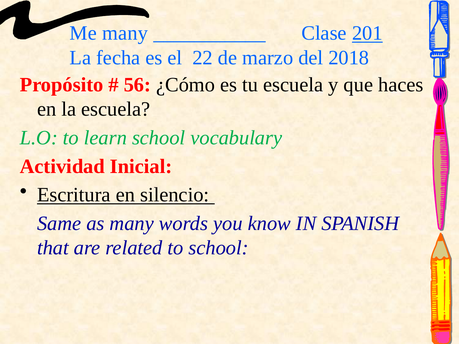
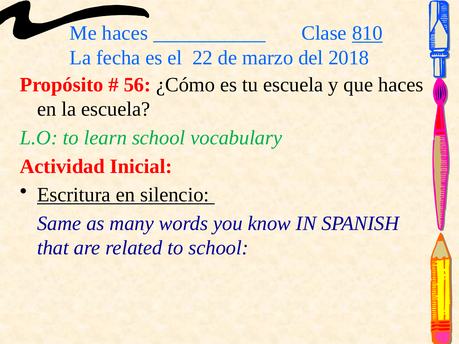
Me many: many -> haces
201: 201 -> 810
